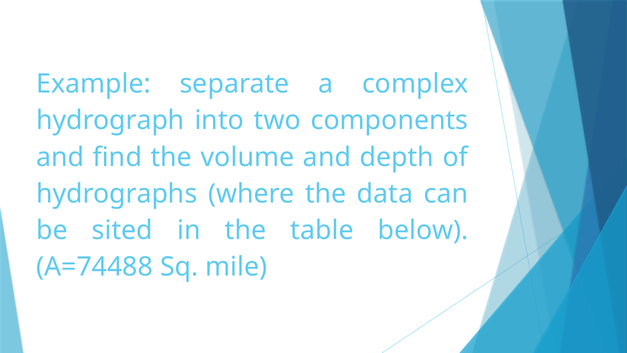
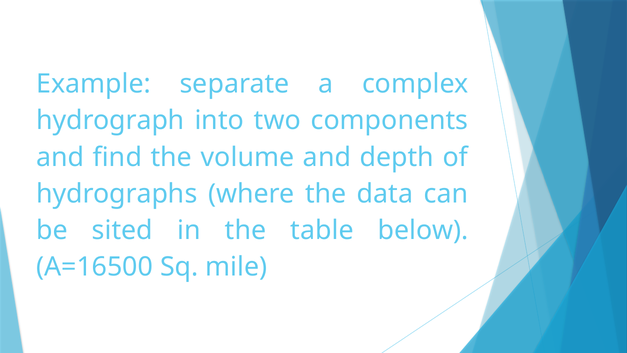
A=74488: A=74488 -> A=16500
